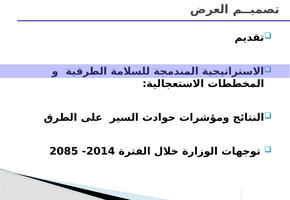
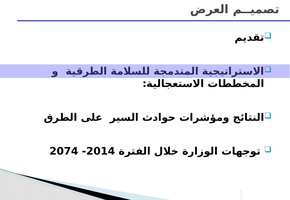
2085: 2085 -> 2074
